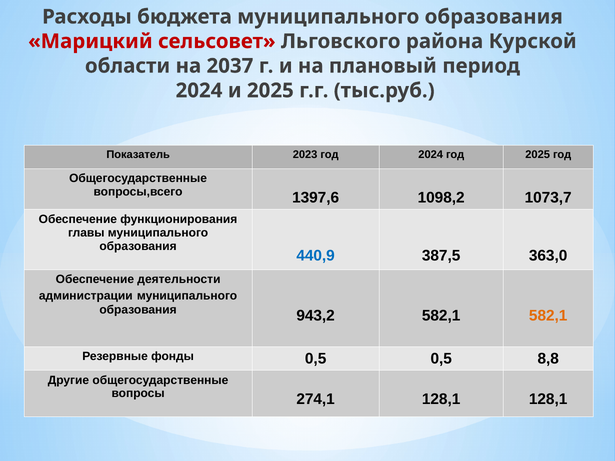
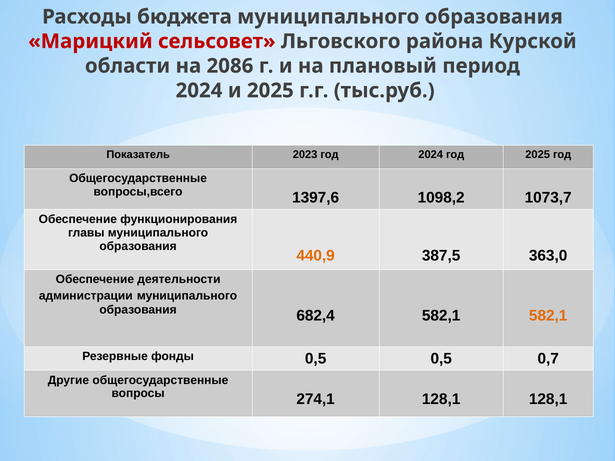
2037: 2037 -> 2086
440,9 colour: blue -> orange
943,2: 943,2 -> 682,4
8,8: 8,8 -> 0,7
